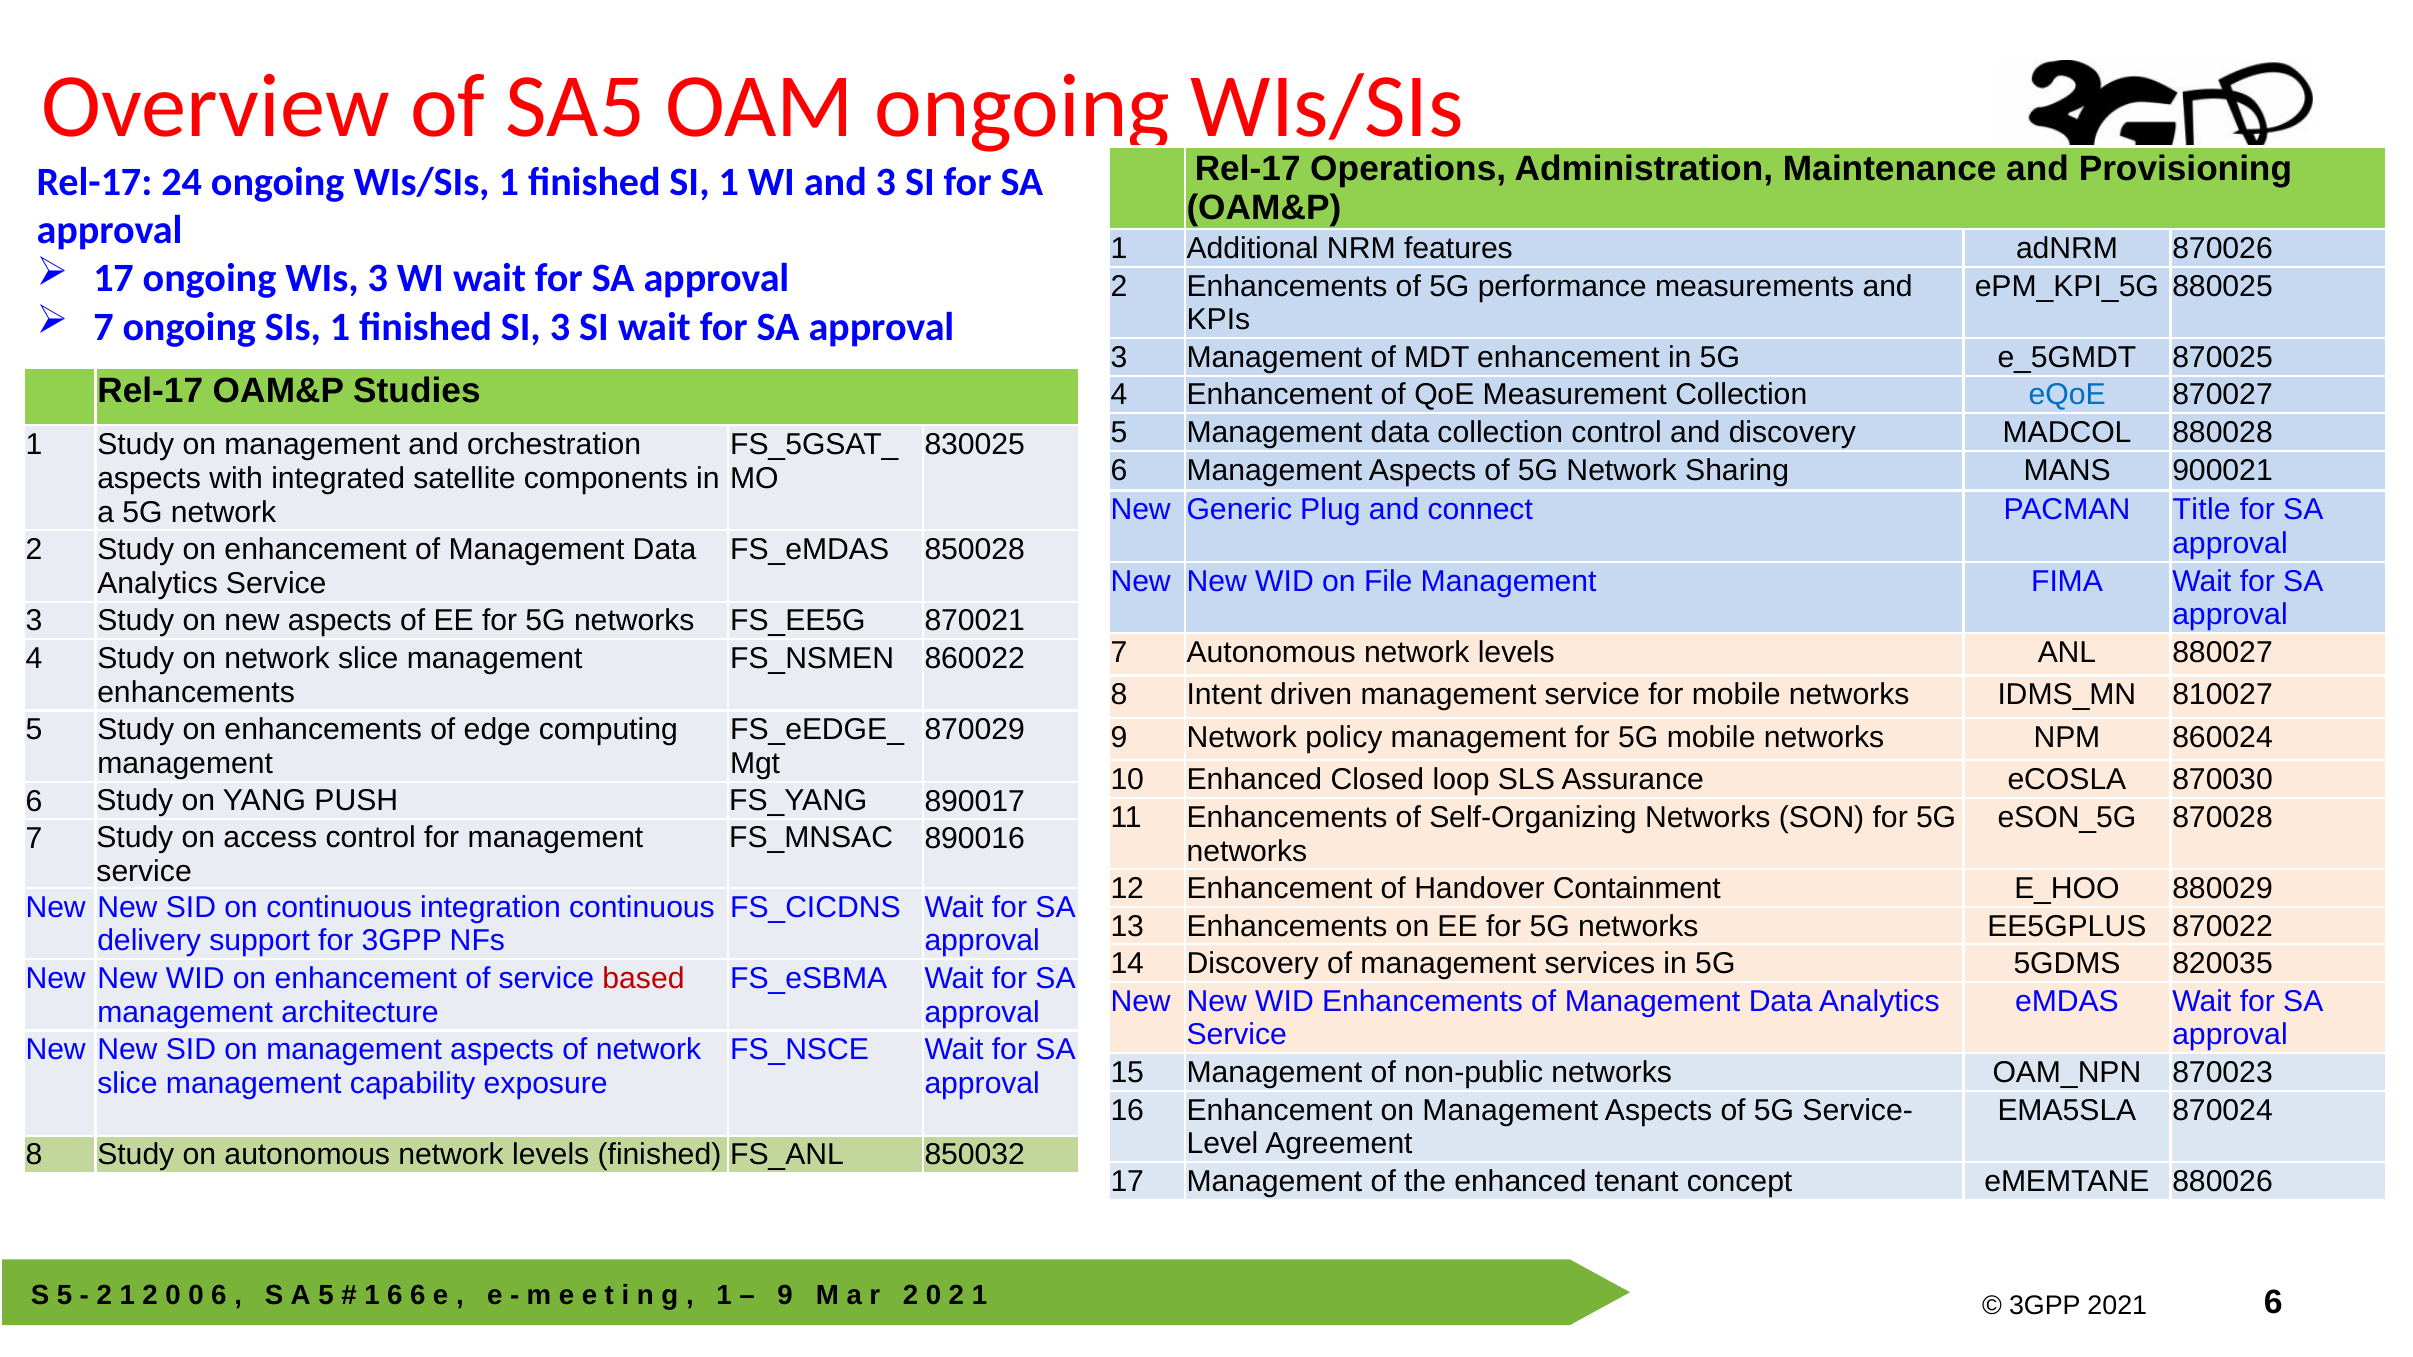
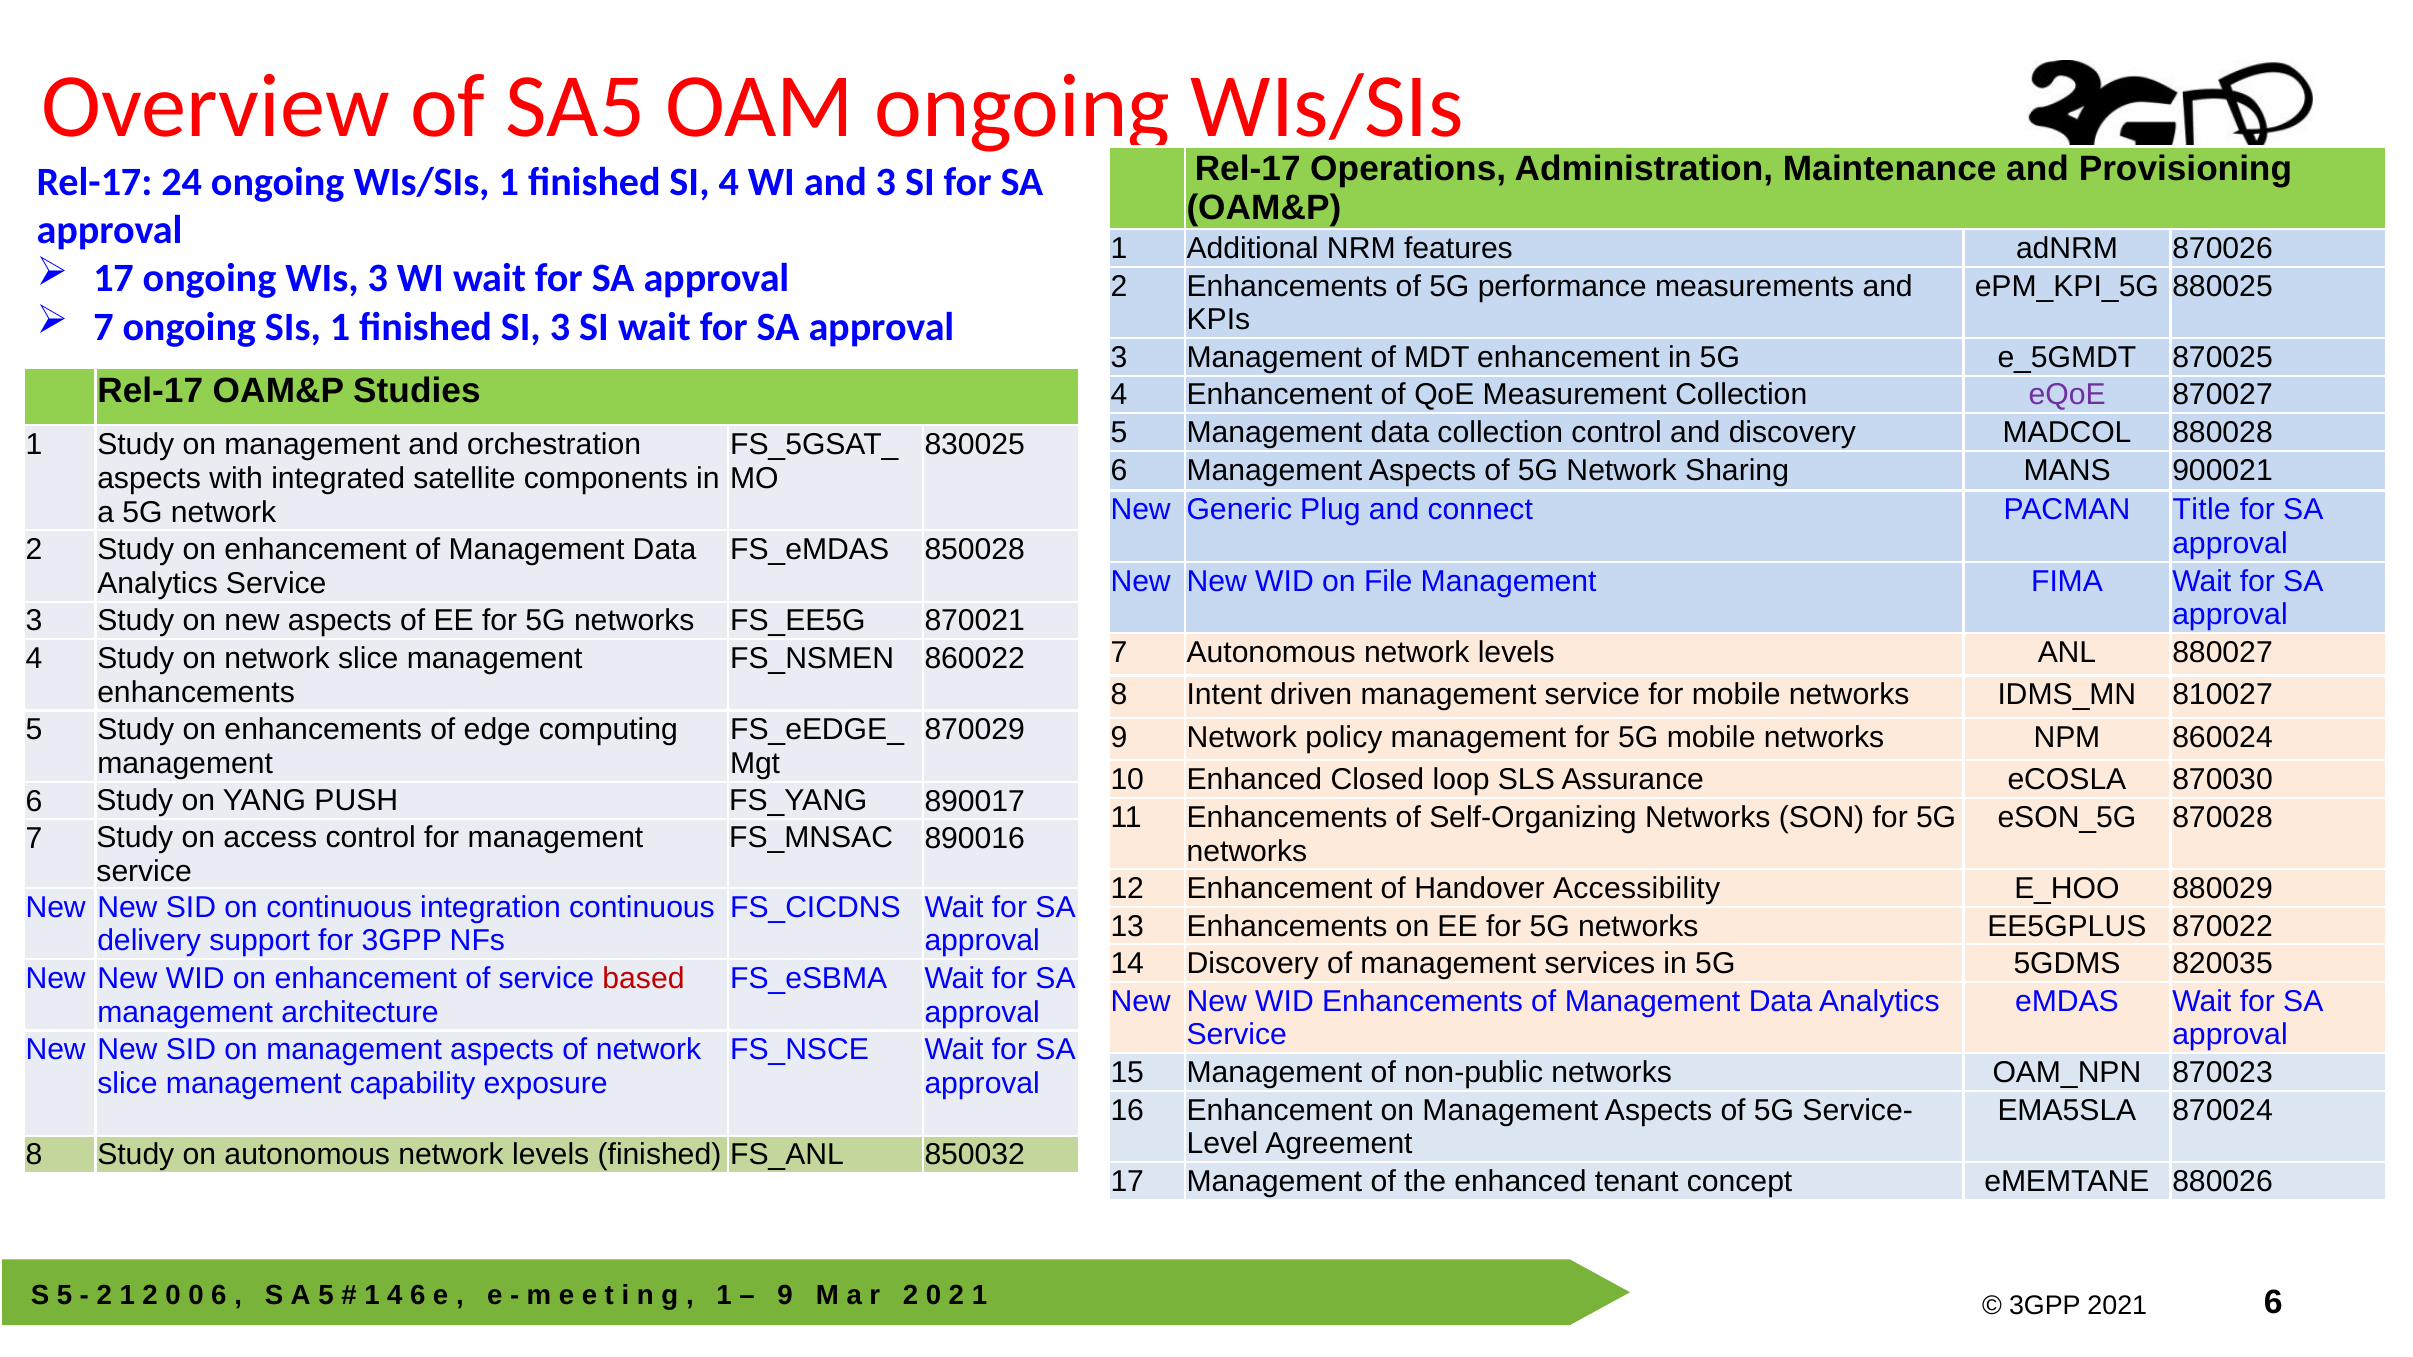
SI 1: 1 -> 4
eQoE colour: blue -> purple
Containment: Containment -> Accessibility
1 6: 6 -> 4
